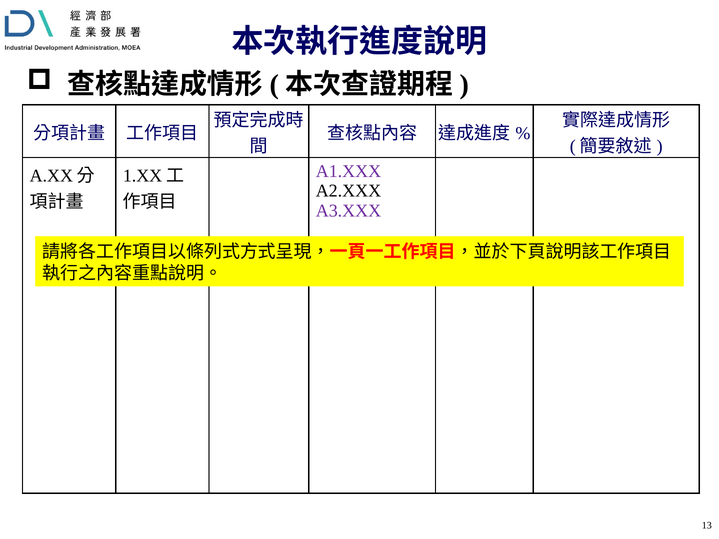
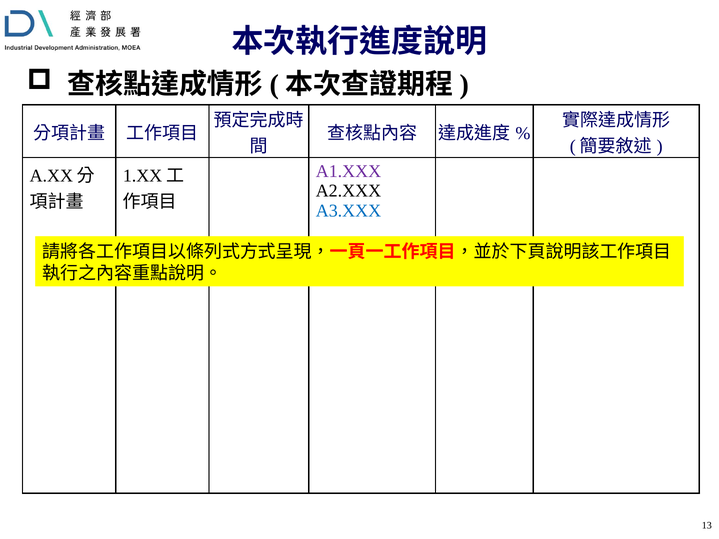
A3.XXX colour: purple -> blue
